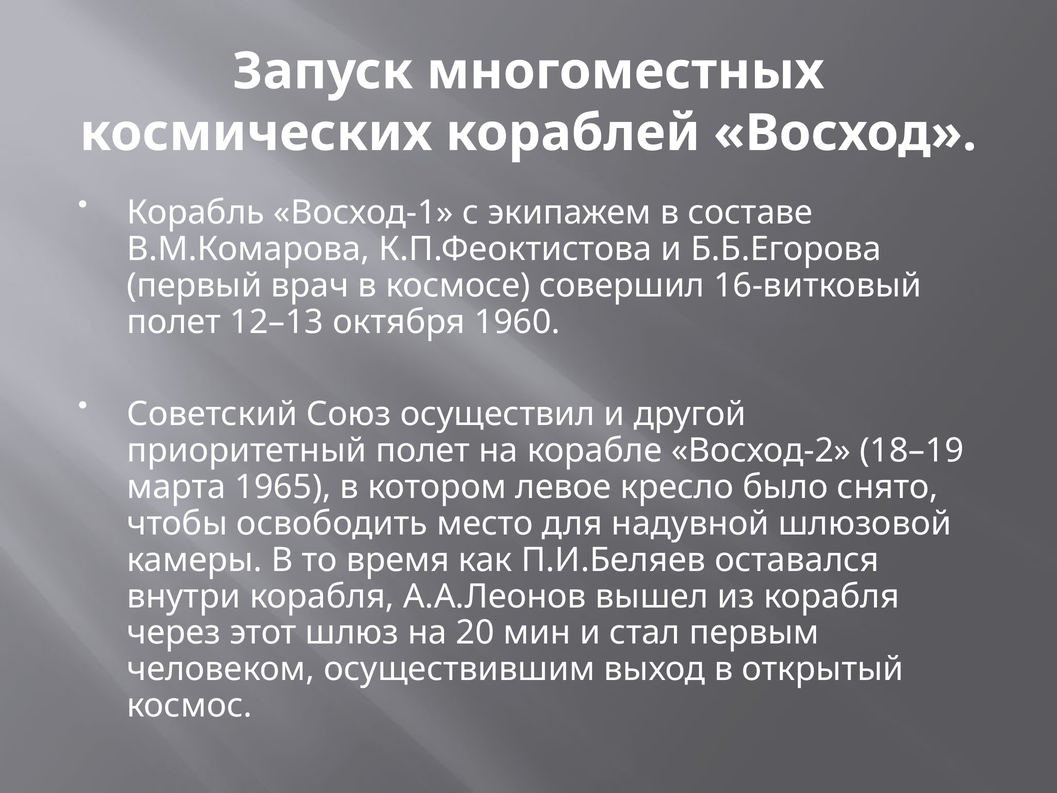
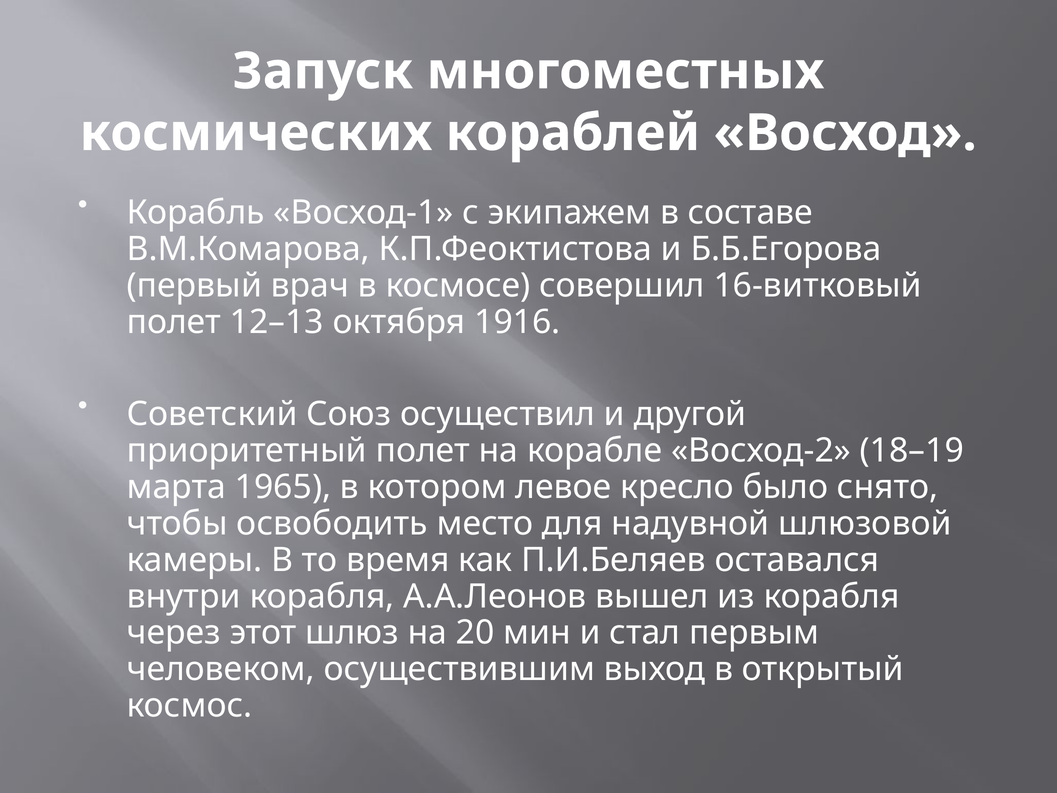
1960: 1960 -> 1916
